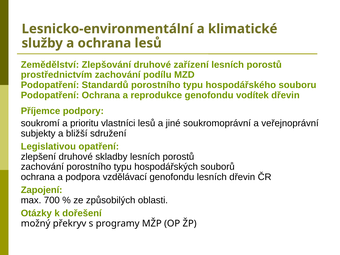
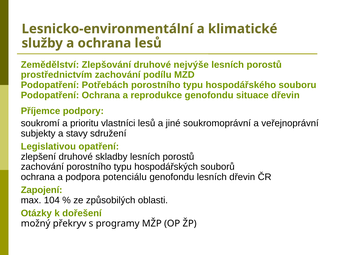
zařízení: zařízení -> nejvýše
Standardů: Standardů -> Potřebách
vodítek: vodítek -> situace
bližší: bližší -> stavy
vzdělávací: vzdělávací -> potenciálu
700: 700 -> 104
